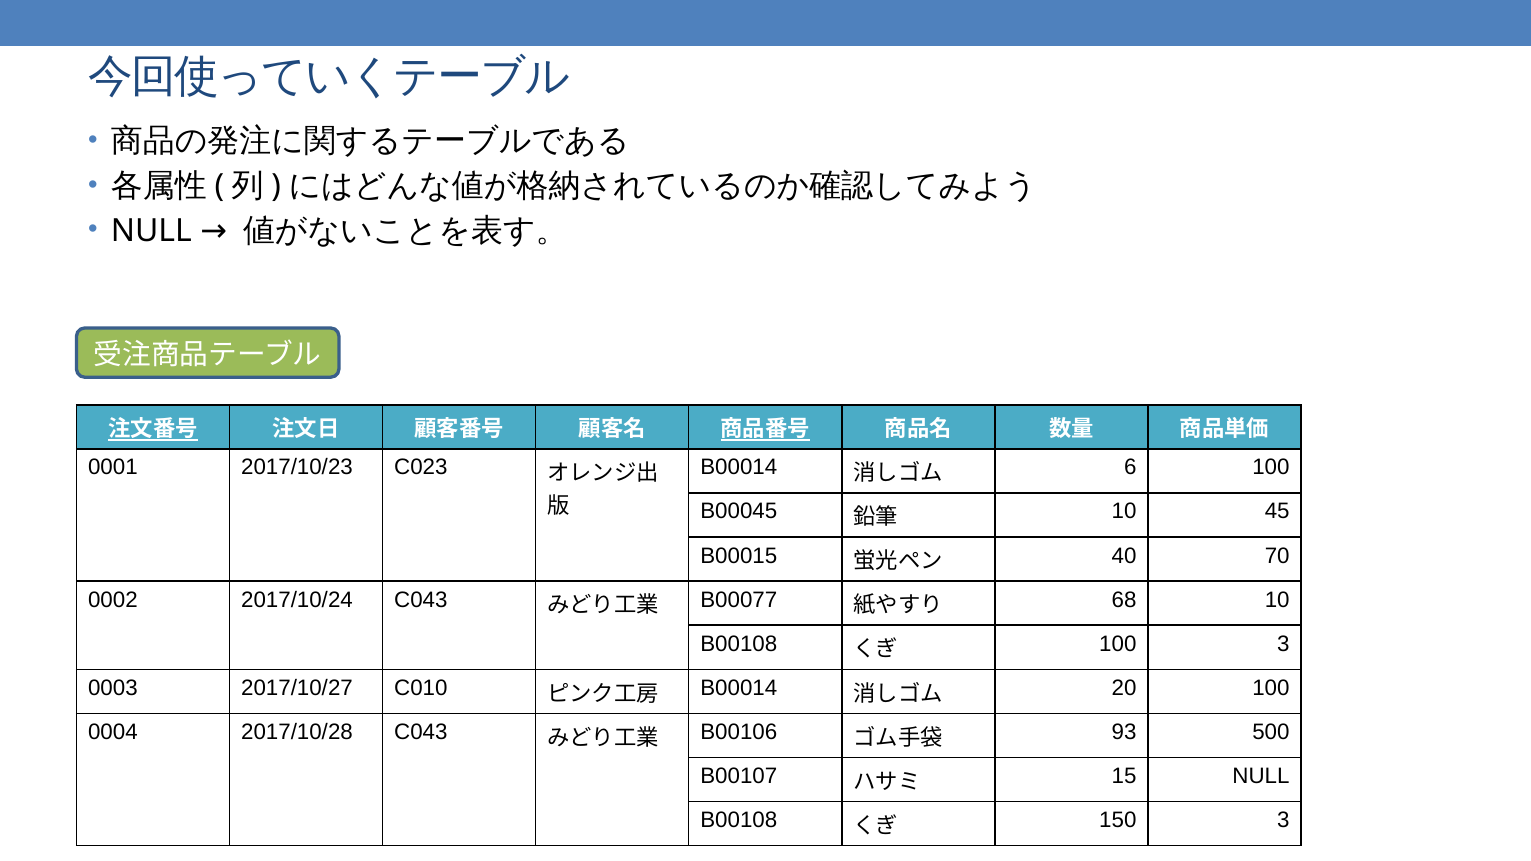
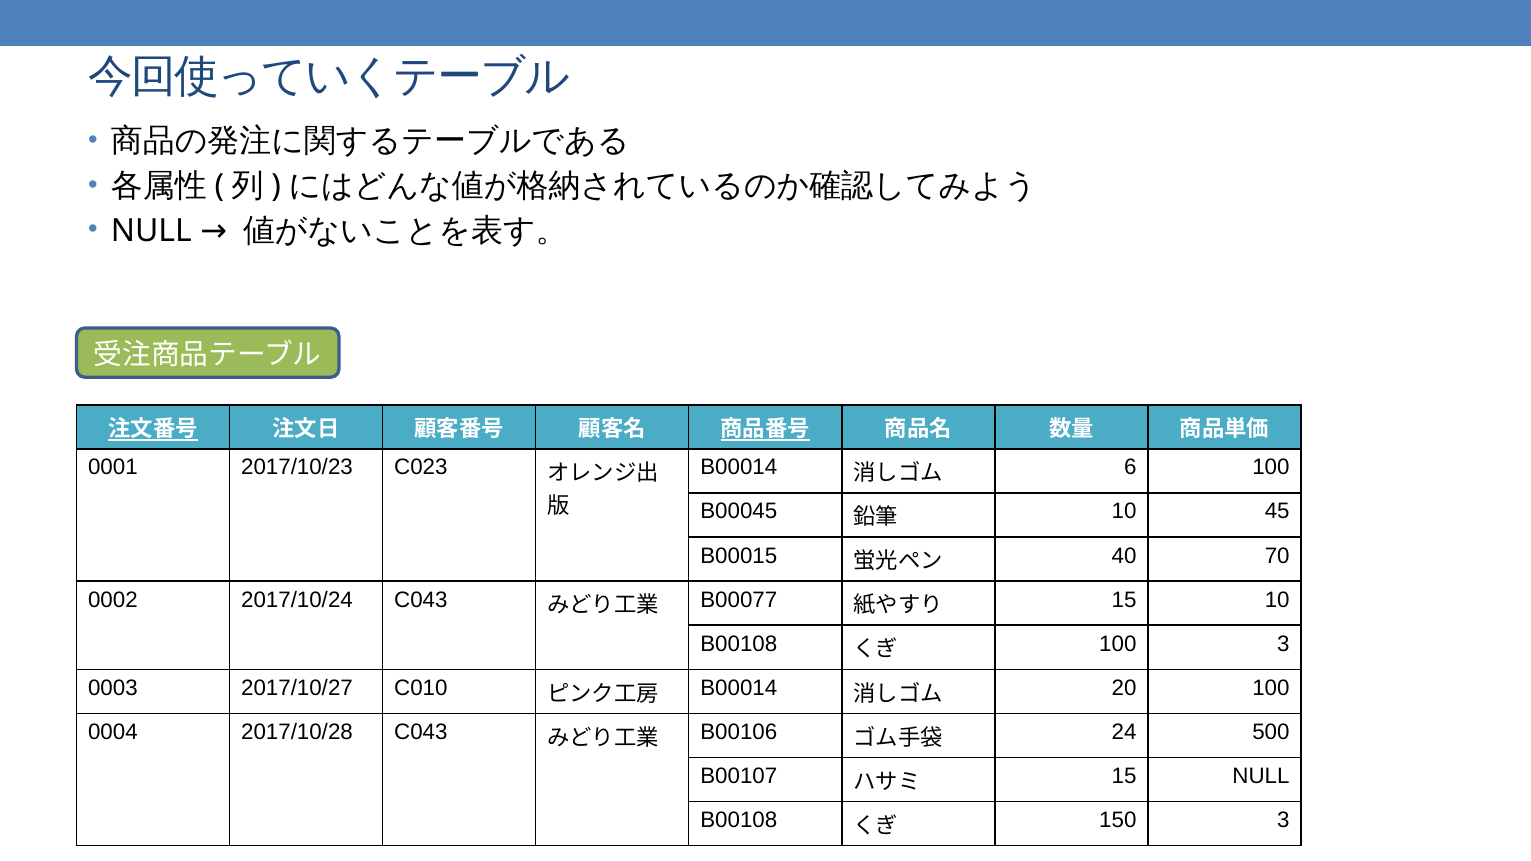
68 at (1124, 600): 68 -> 15
93: 93 -> 24
